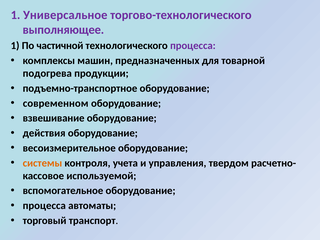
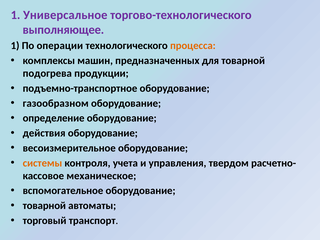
частичной: частичной -> операции
процесса at (193, 46) colour: purple -> orange
современном: современном -> газообразном
взвешивание: взвешивание -> определение
используемой: используемой -> механическое
процесса at (44, 206): процесса -> товарной
